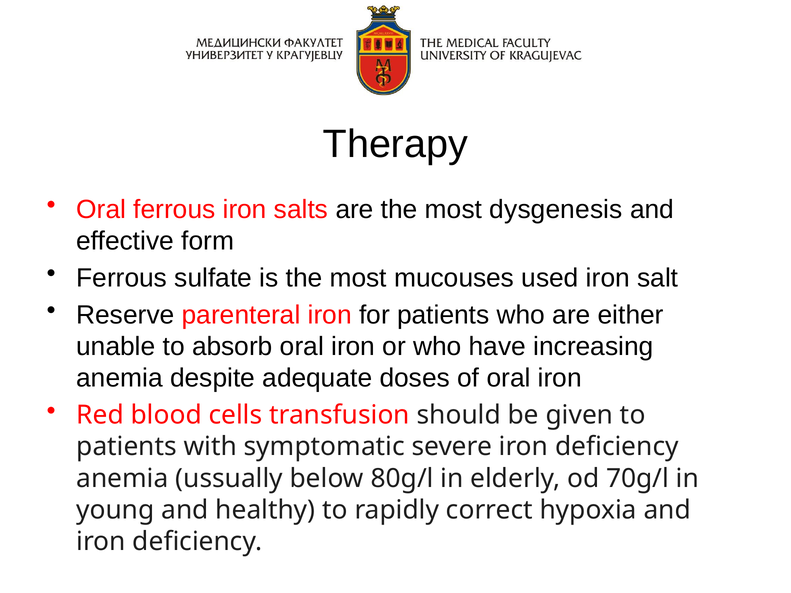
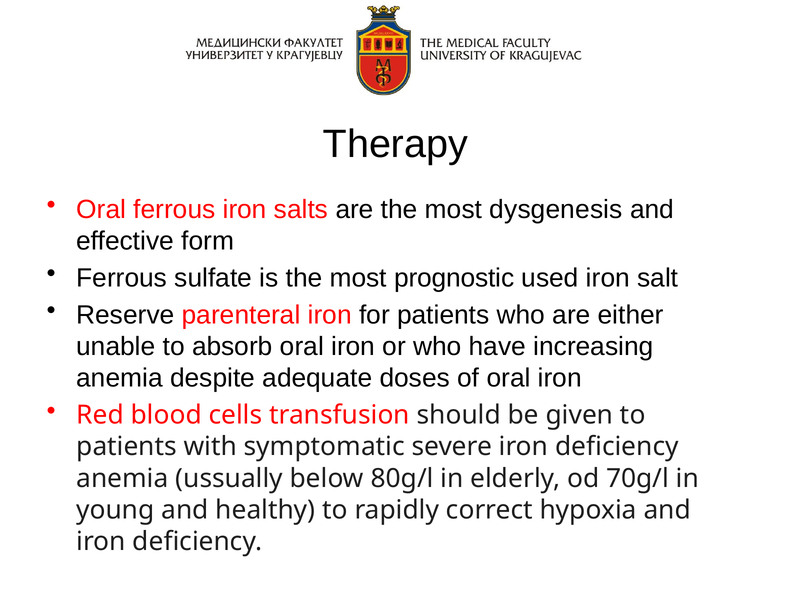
mucouses: mucouses -> prognostic
